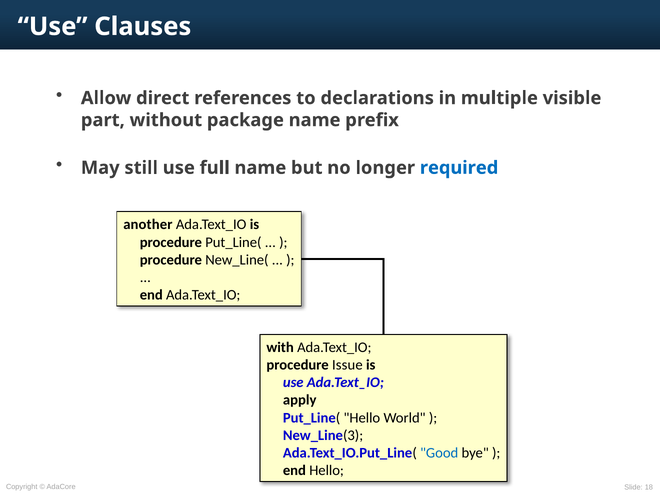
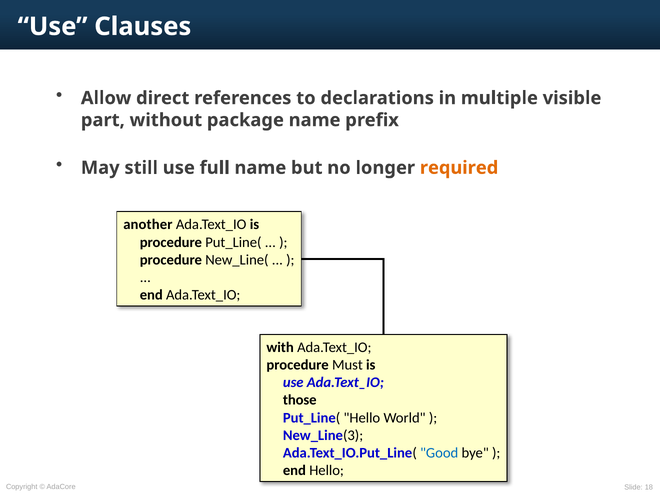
required colour: blue -> orange
Issue: Issue -> Must
apply: apply -> those
